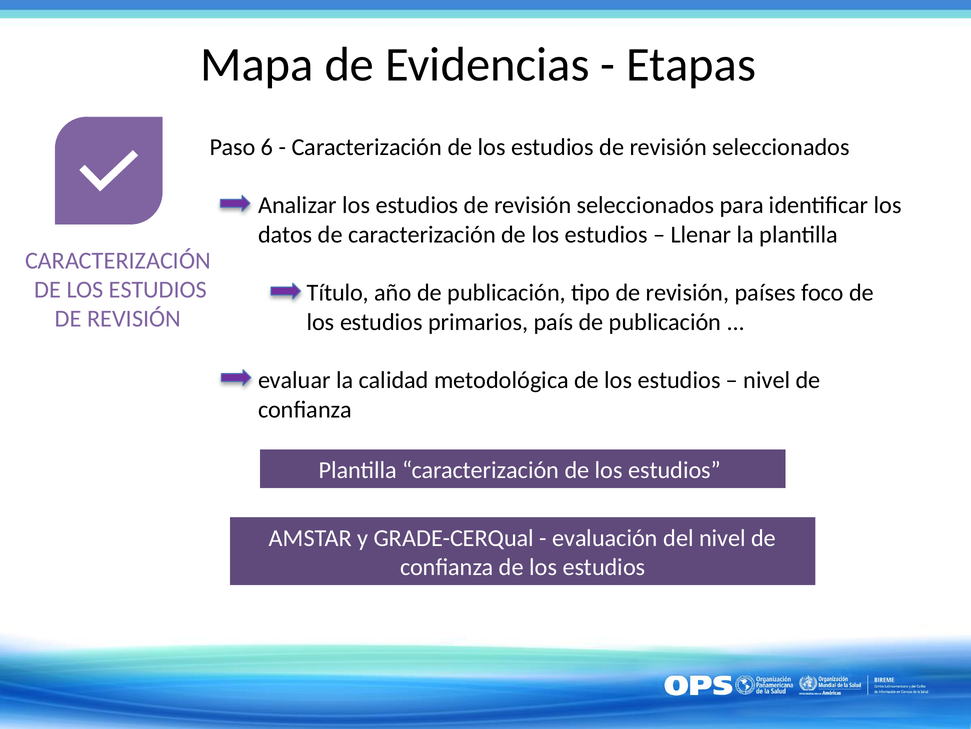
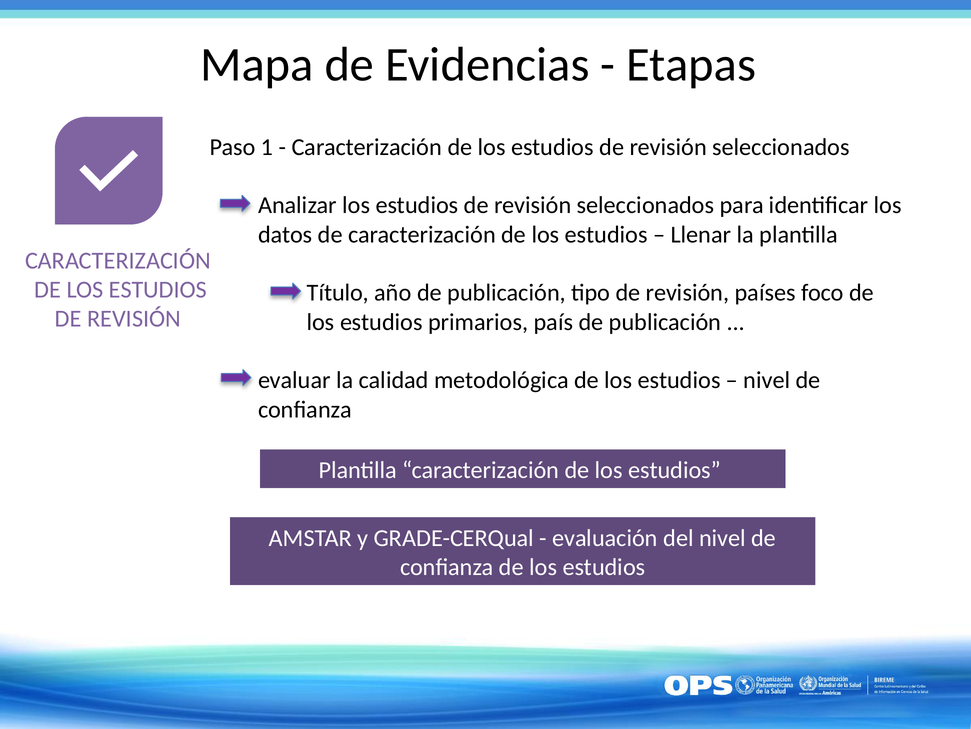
6: 6 -> 1
